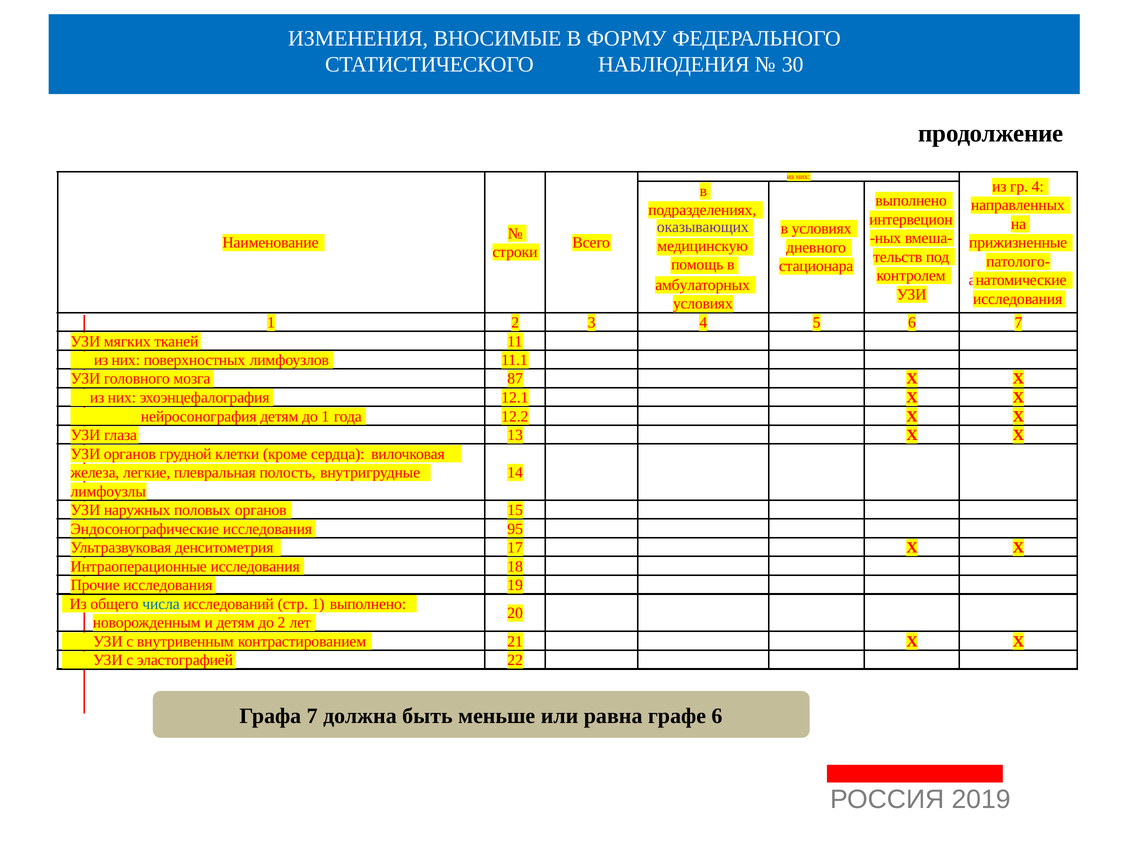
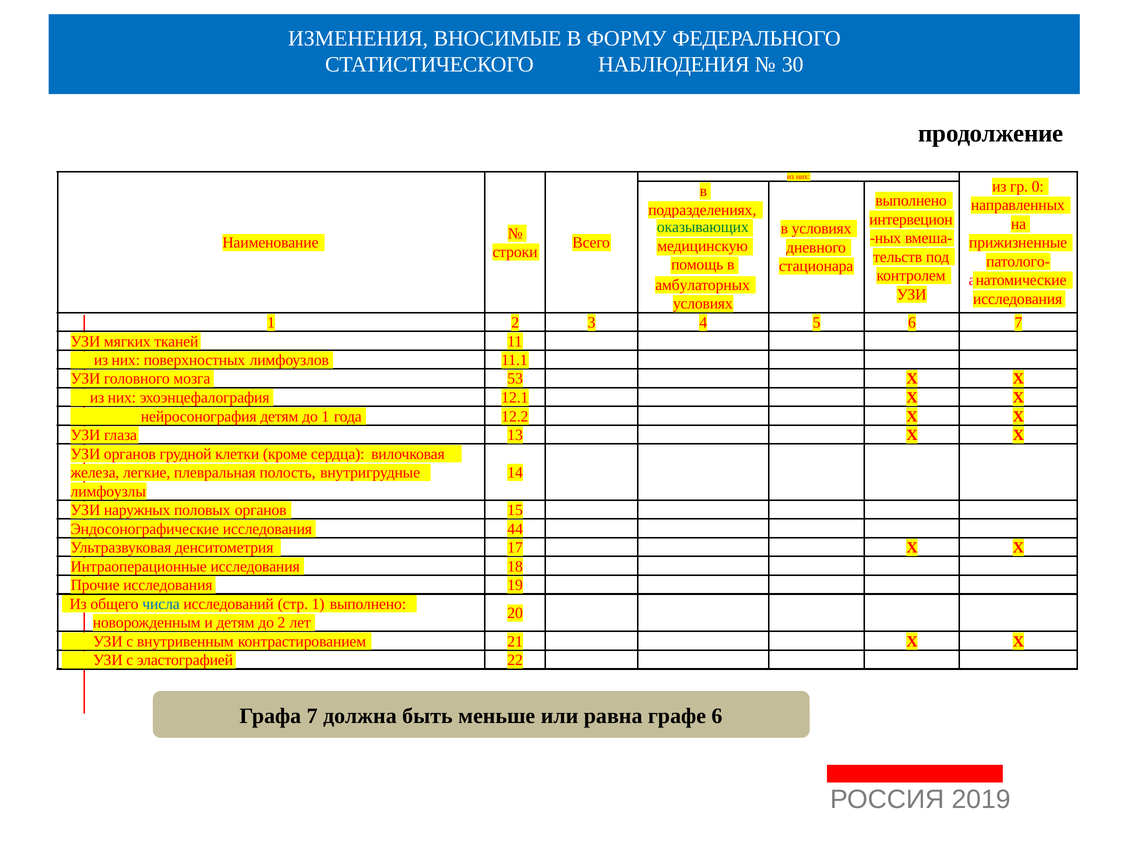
гр 4: 4 -> 0
оказывающих colour: purple -> green
87: 87 -> 53
95: 95 -> 44
